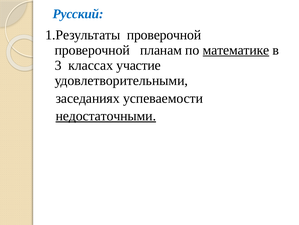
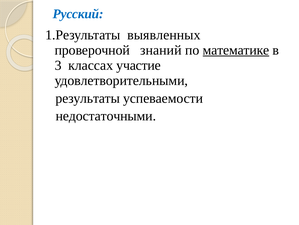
1.Результаты проверочной: проверочной -> выявленных
планам: планам -> знаний
заседаниях: заседаниях -> результаты
недостаточными underline: present -> none
